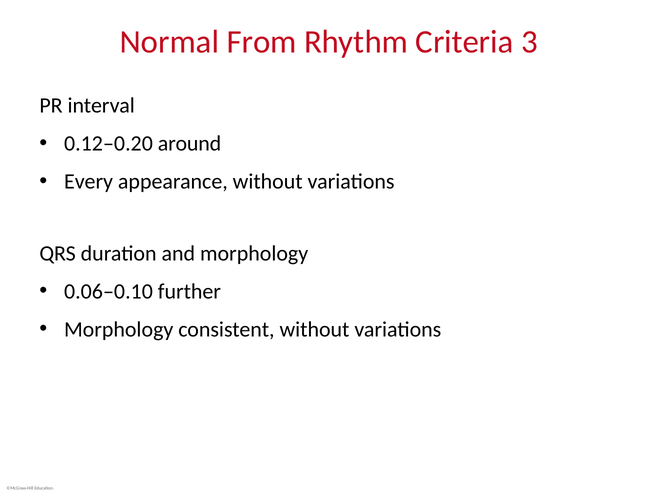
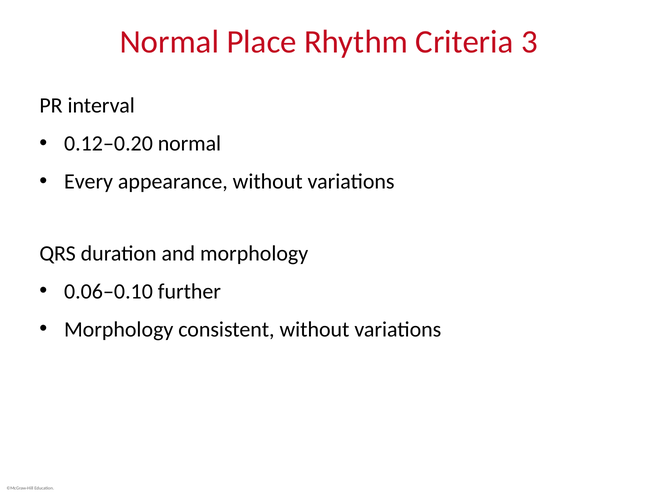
From: From -> Place
0.12‒0.20 around: around -> normal
